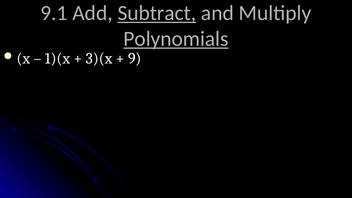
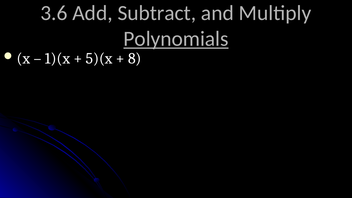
9.1: 9.1 -> 3.6
Subtract underline: present -> none
3)(x: 3)(x -> 5)(x
9: 9 -> 8
